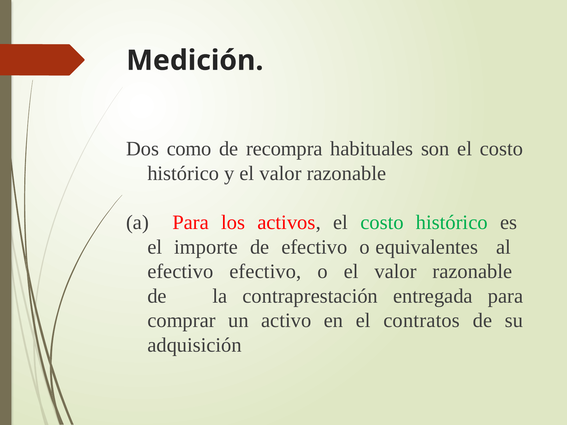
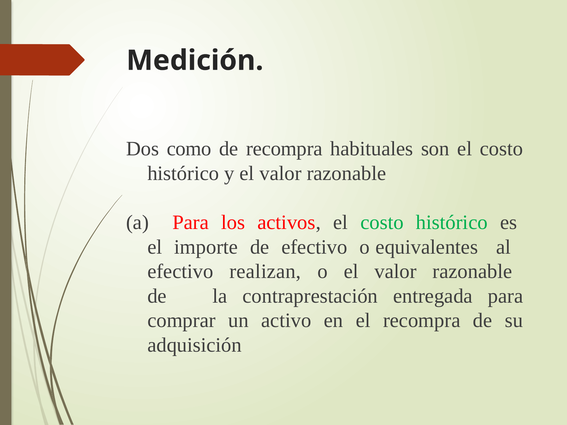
efectivo efectivo: efectivo -> realizan
el contratos: contratos -> recompra
